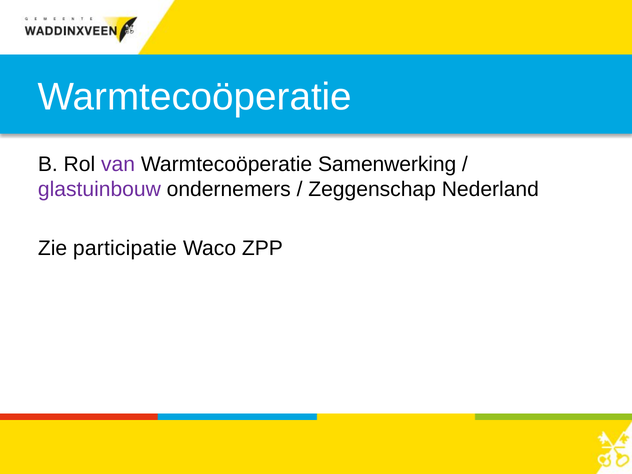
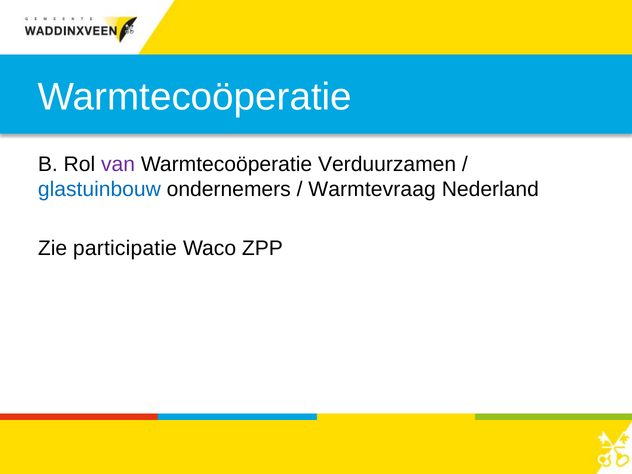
Samenwerking: Samenwerking -> Verduurzamen
glastuinbouw colour: purple -> blue
Zeggenschap: Zeggenschap -> Warmtevraag
